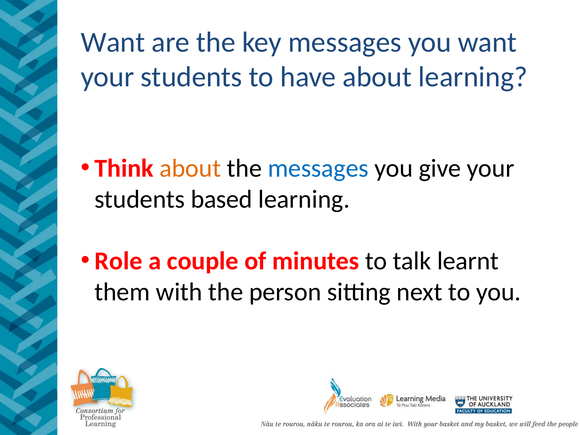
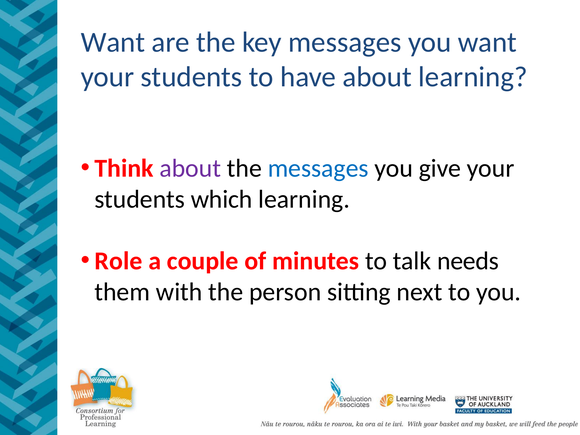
about at (190, 168) colour: orange -> purple
based: based -> which
learnt: learnt -> needs
